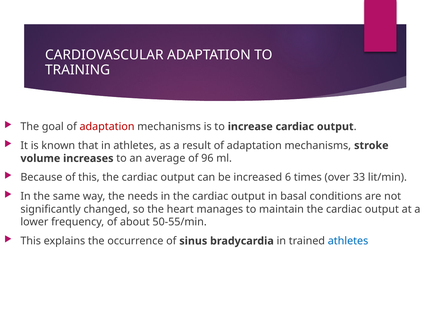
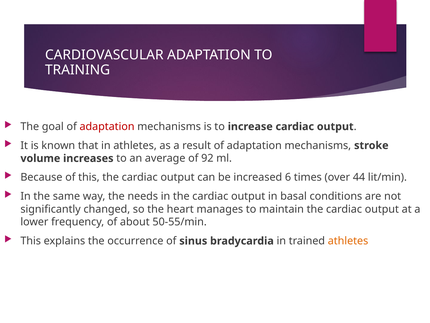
96: 96 -> 92
33: 33 -> 44
athletes at (348, 241) colour: blue -> orange
